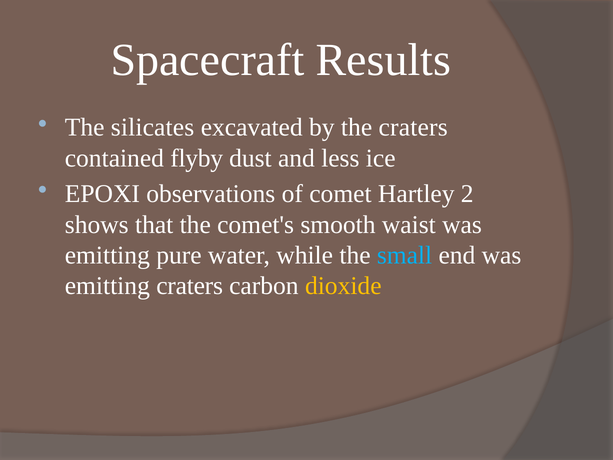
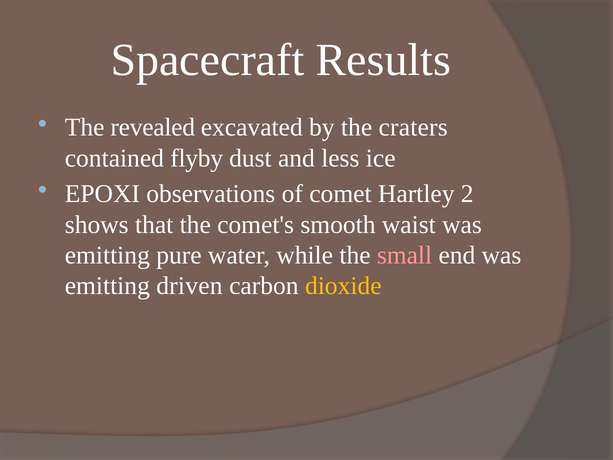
silicates: silicates -> revealed
small colour: light blue -> pink
emitting craters: craters -> driven
